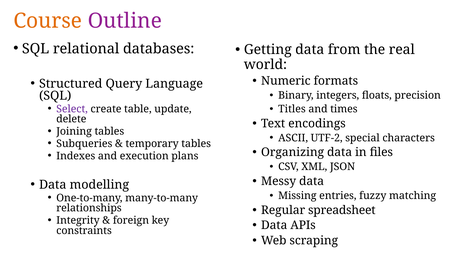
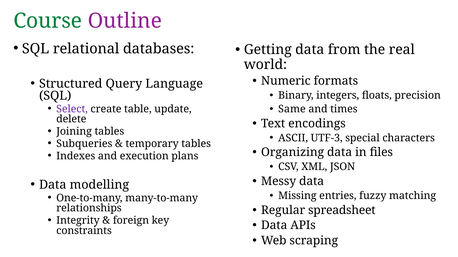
Course colour: orange -> green
Titles: Titles -> Same
UTF-2: UTF-2 -> UTF-3
